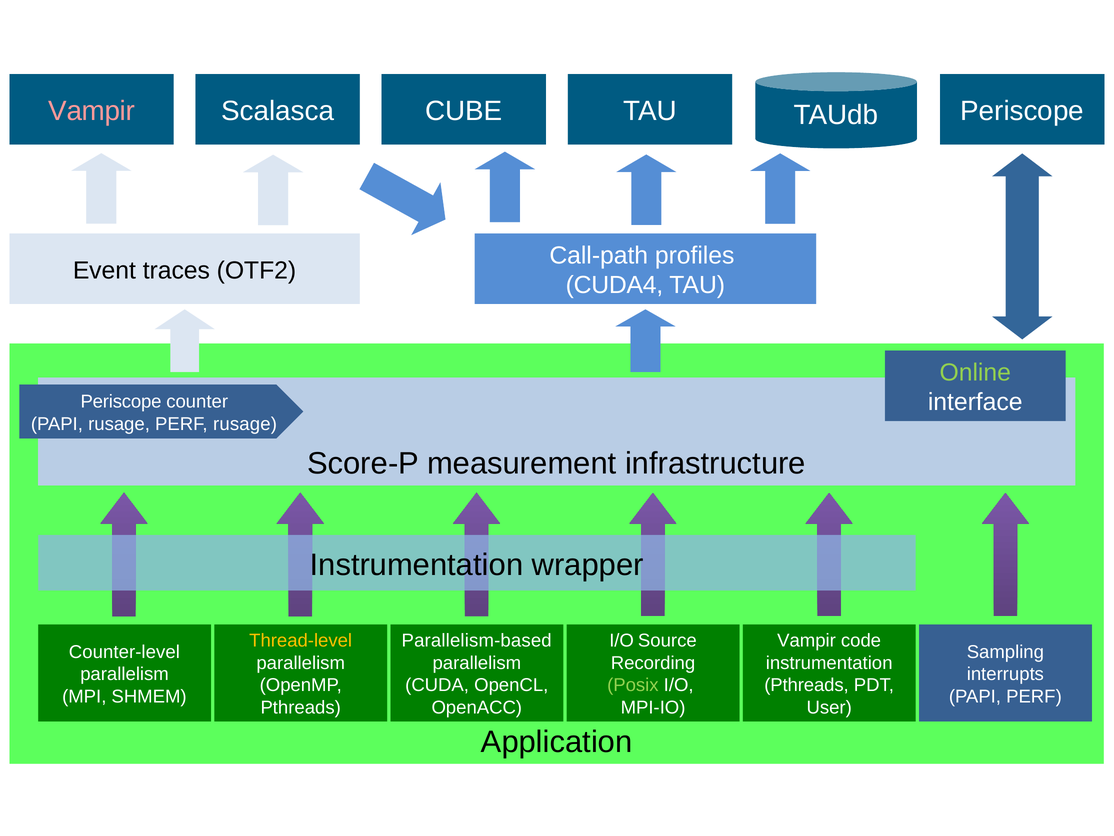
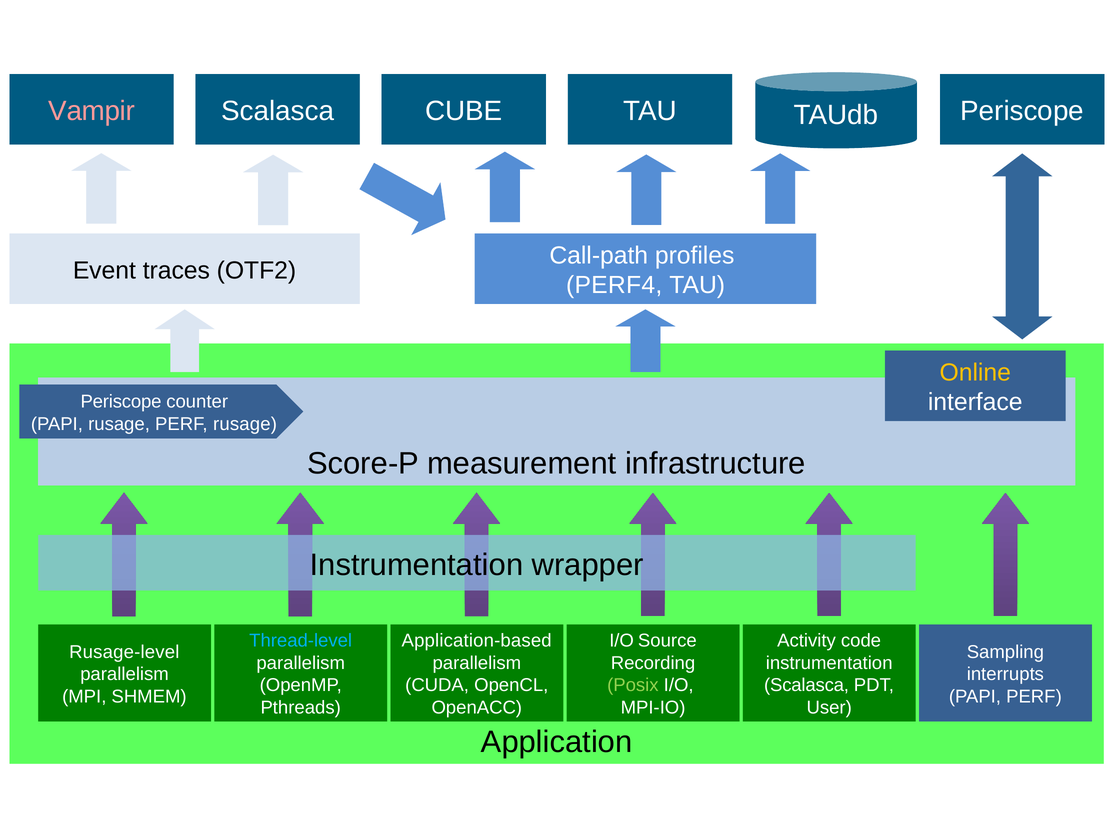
CUDA4: CUDA4 -> PERF4
Online colour: light green -> yellow
Thread-level colour: yellow -> light blue
Parallelism-based: Parallelism-based -> Application-based
Vampir at (807, 640): Vampir -> Activity
Counter-level: Counter-level -> Rusage-level
Pthreads at (807, 685): Pthreads -> Scalasca
